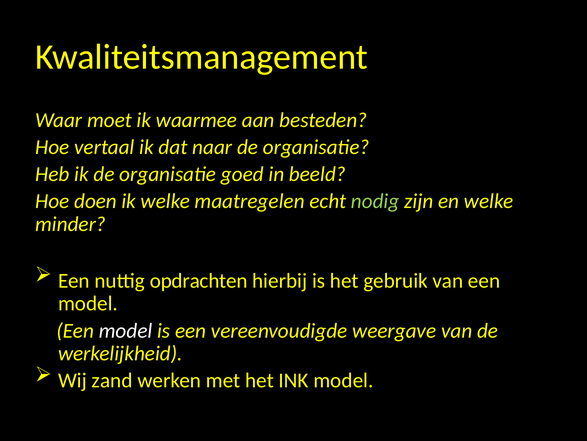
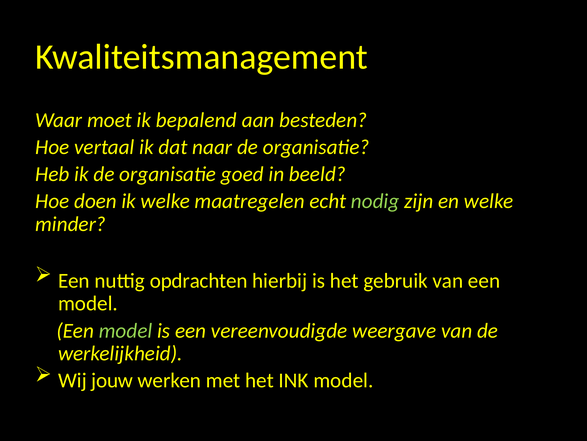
waarmee: waarmee -> bepalend
model at (126, 330) colour: white -> light green
zand: zand -> jouw
